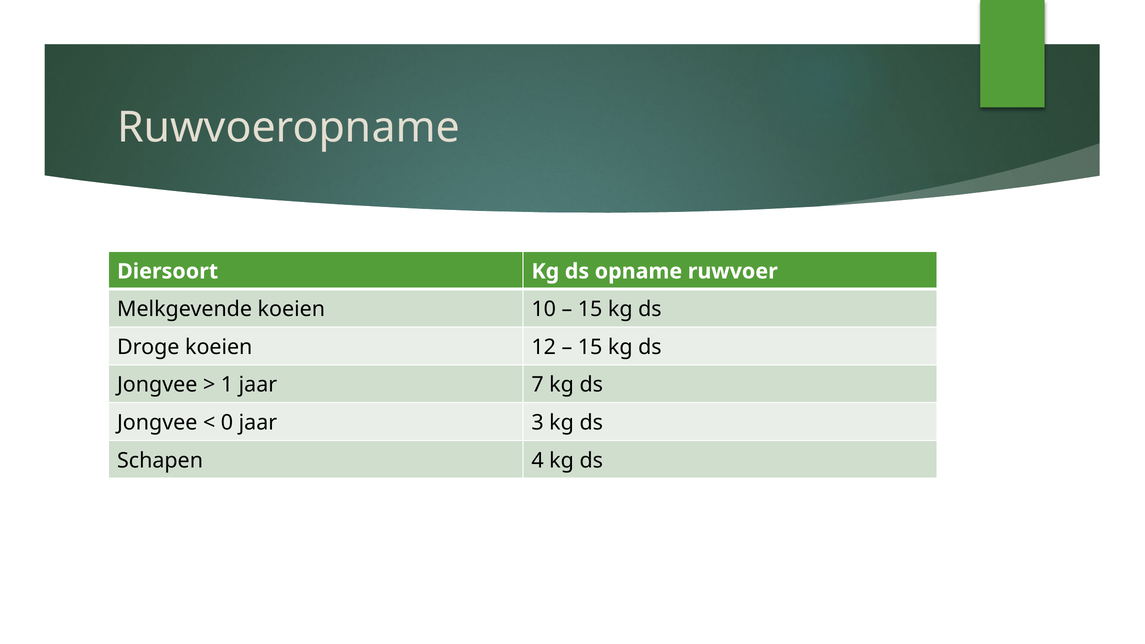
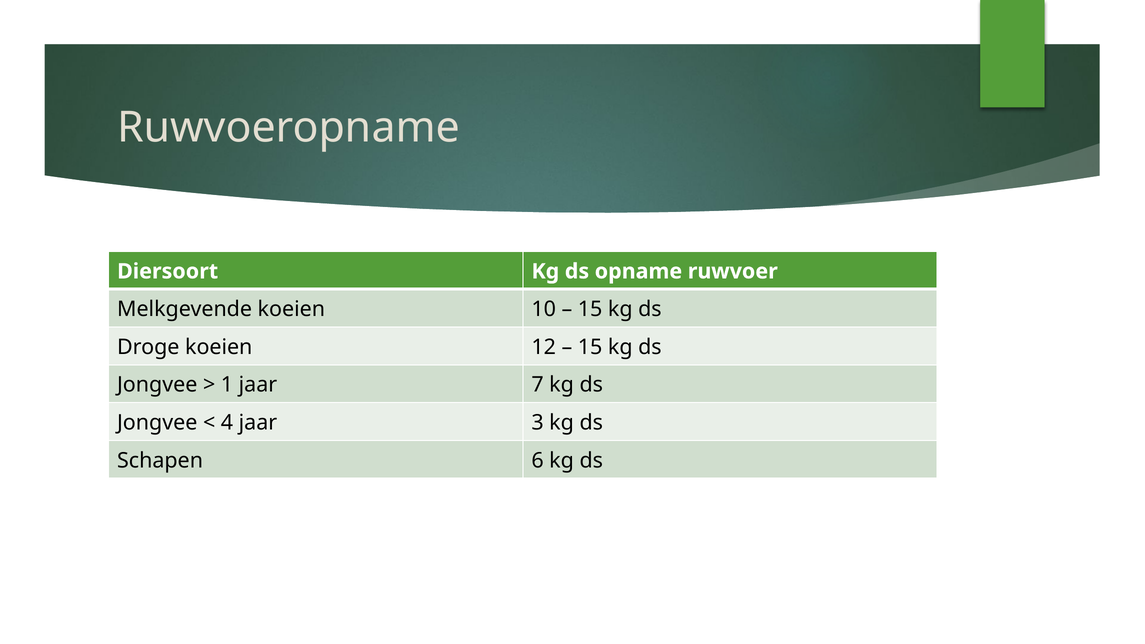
0: 0 -> 4
4: 4 -> 6
